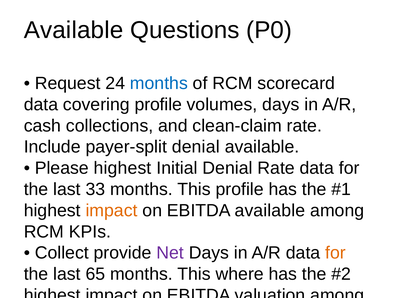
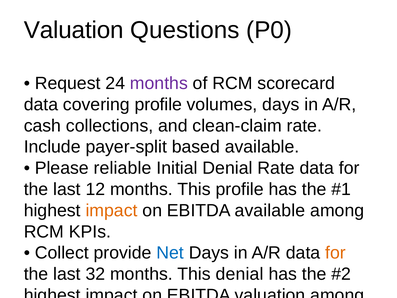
Available at (74, 30): Available -> Valuation
months at (159, 83) colour: blue -> purple
payer-split denial: denial -> based
Please highest: highest -> reliable
33: 33 -> 12
Net at (170, 253) colour: purple -> blue
65: 65 -> 32
This where: where -> denial
